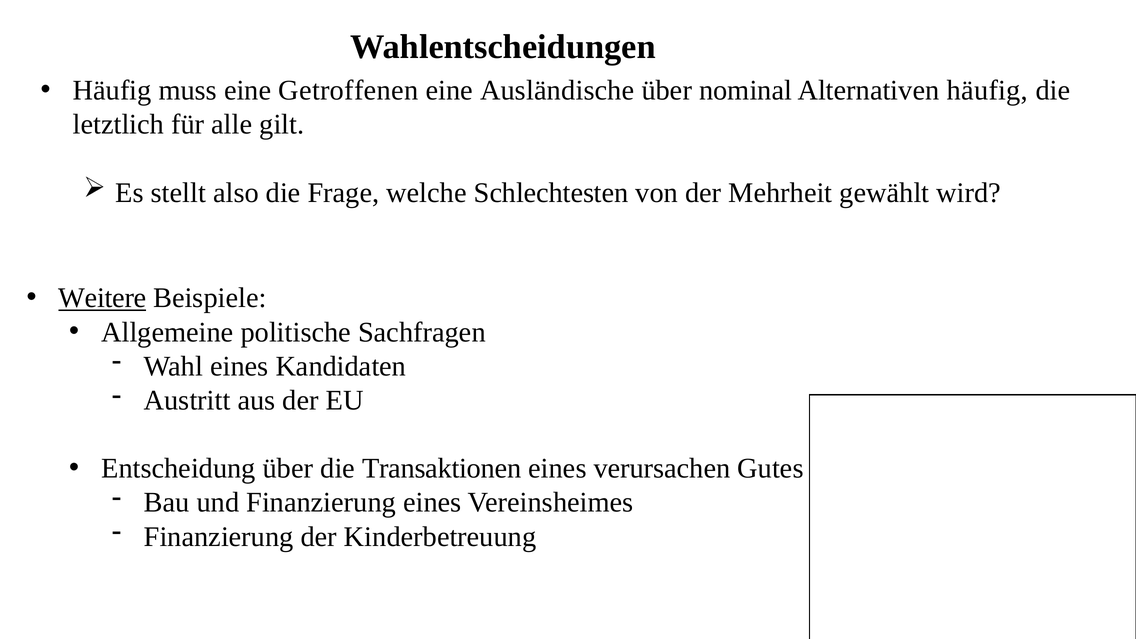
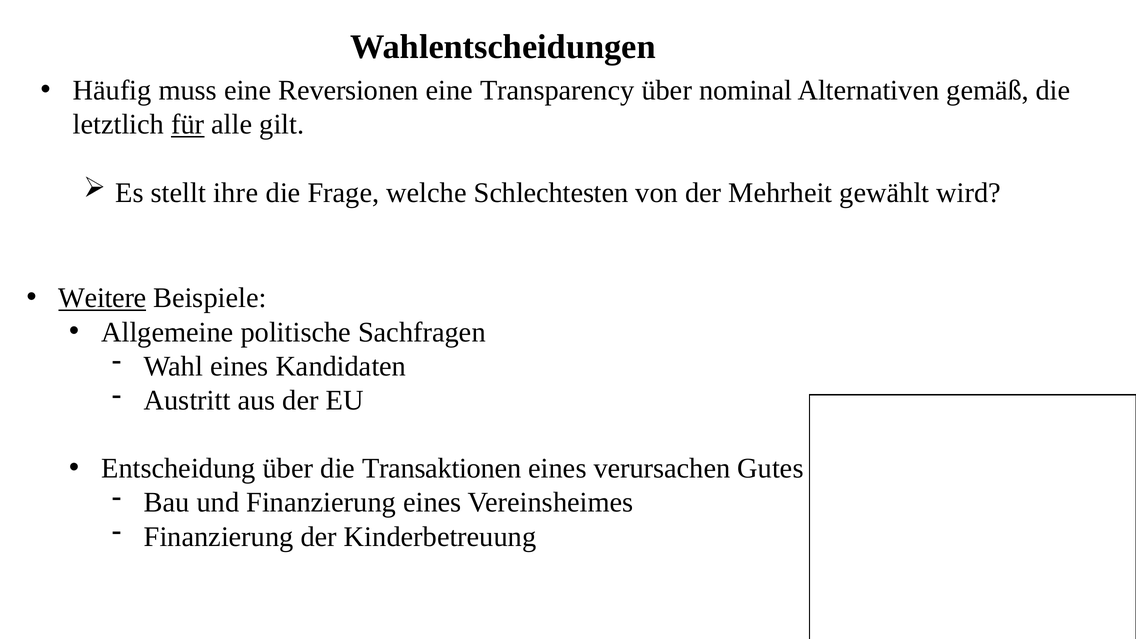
Getroffenen: Getroffenen -> Reversionen
Ausländische: Ausländische -> Transparency
Alternativen häufig: häufig -> gemäß
für underline: none -> present
also: also -> ihre
